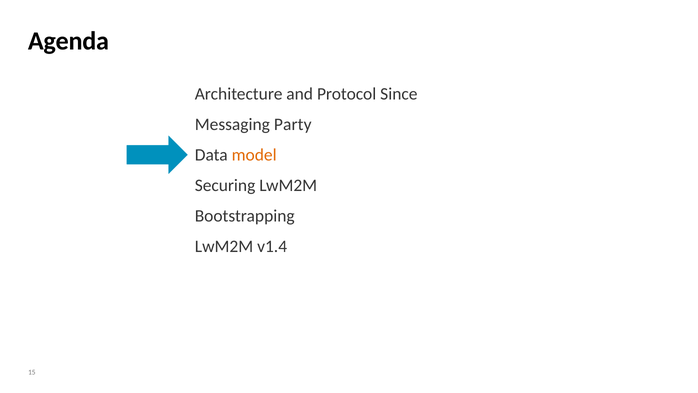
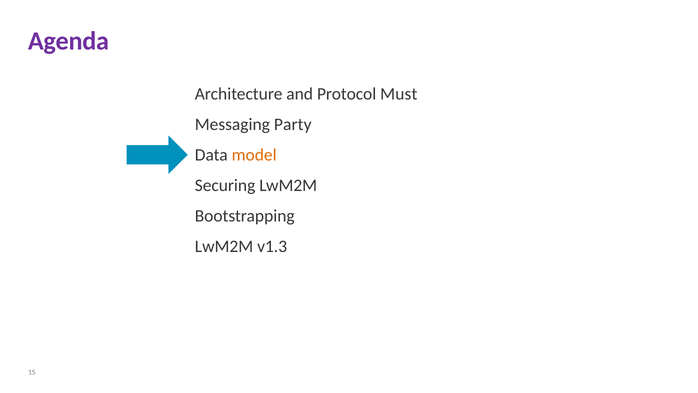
Agenda colour: black -> purple
Since: Since -> Must
v1.4: v1.4 -> v1.3
